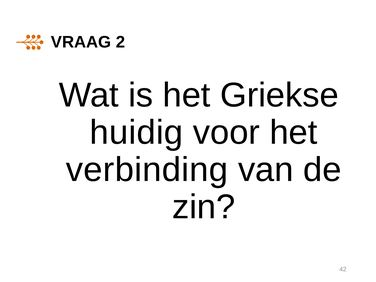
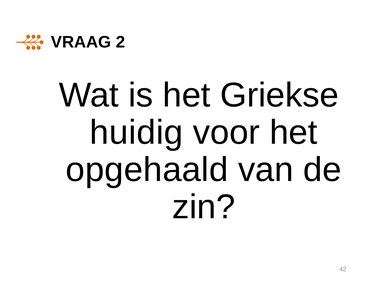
verbinding: verbinding -> opgehaald
